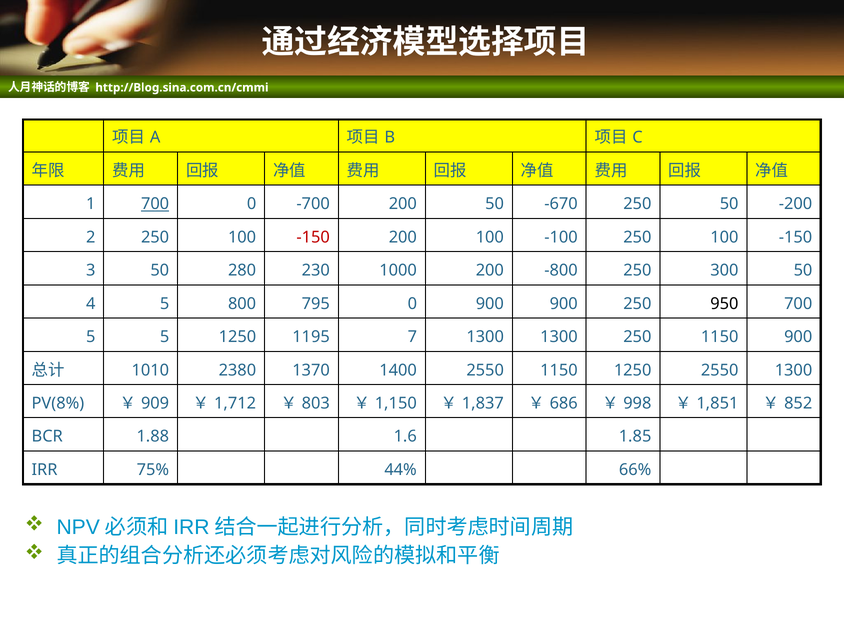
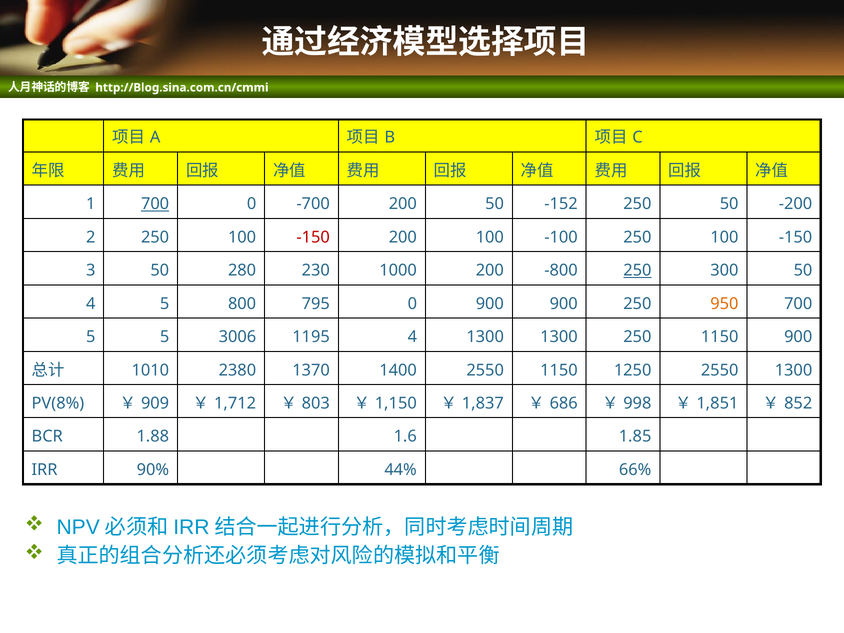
-670: -670 -> -152
250 at (637, 270) underline: none -> present
950 colour: black -> orange
5 1250: 1250 -> 3006
1195 7: 7 -> 4
75%: 75% -> 90%
